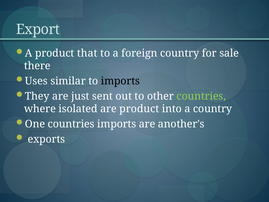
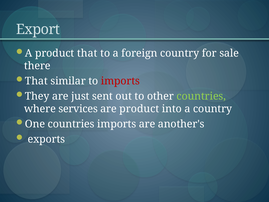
Uses at (36, 81): Uses -> That
imports at (120, 81) colour: black -> red
isolated: isolated -> services
